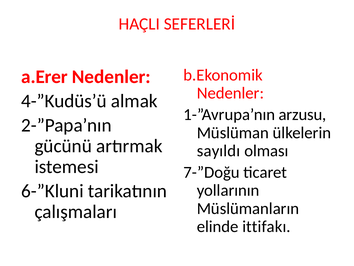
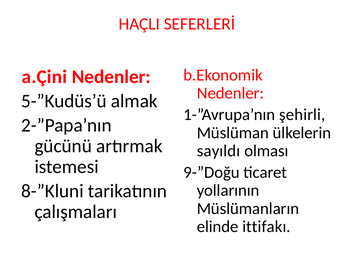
a.Erer: a.Erer -> a.Çini
4-”Kudüs’ü: 4-”Kudüs’ü -> 5-”Kudüs’ü
arzusu: arzusu -> şehirli
7-”Doğu: 7-”Doğu -> 9-”Doğu
6-”Kluni: 6-”Kluni -> 8-”Kluni
